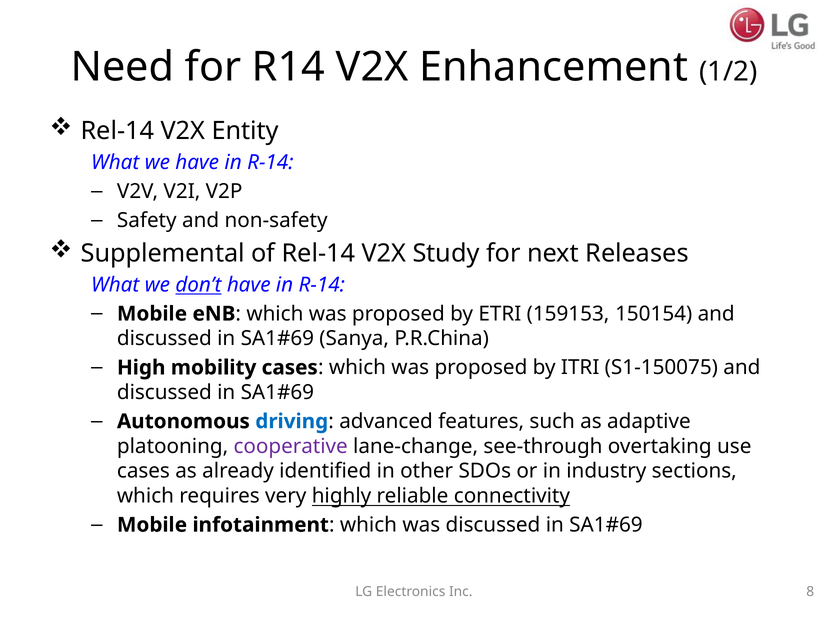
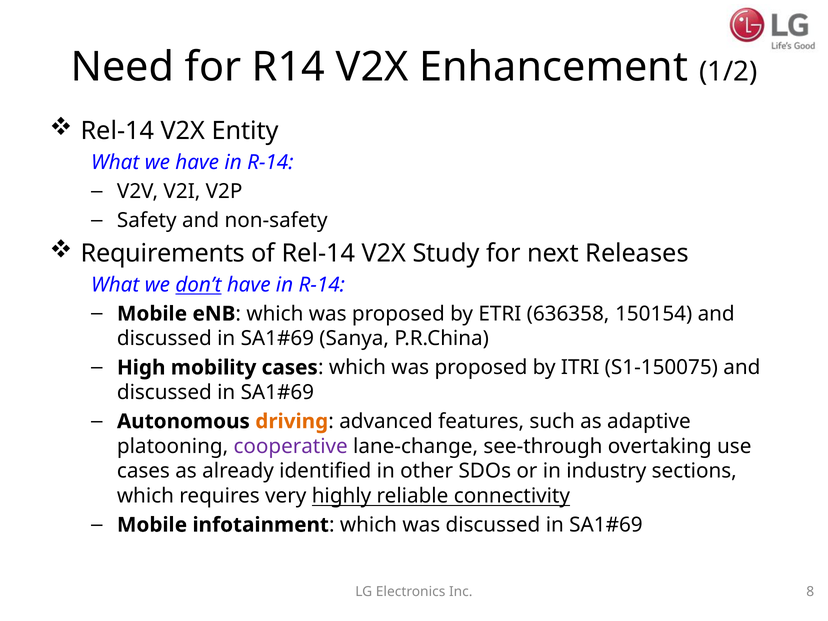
Supplemental: Supplemental -> Requirements
159153: 159153 -> 636358
driving colour: blue -> orange
